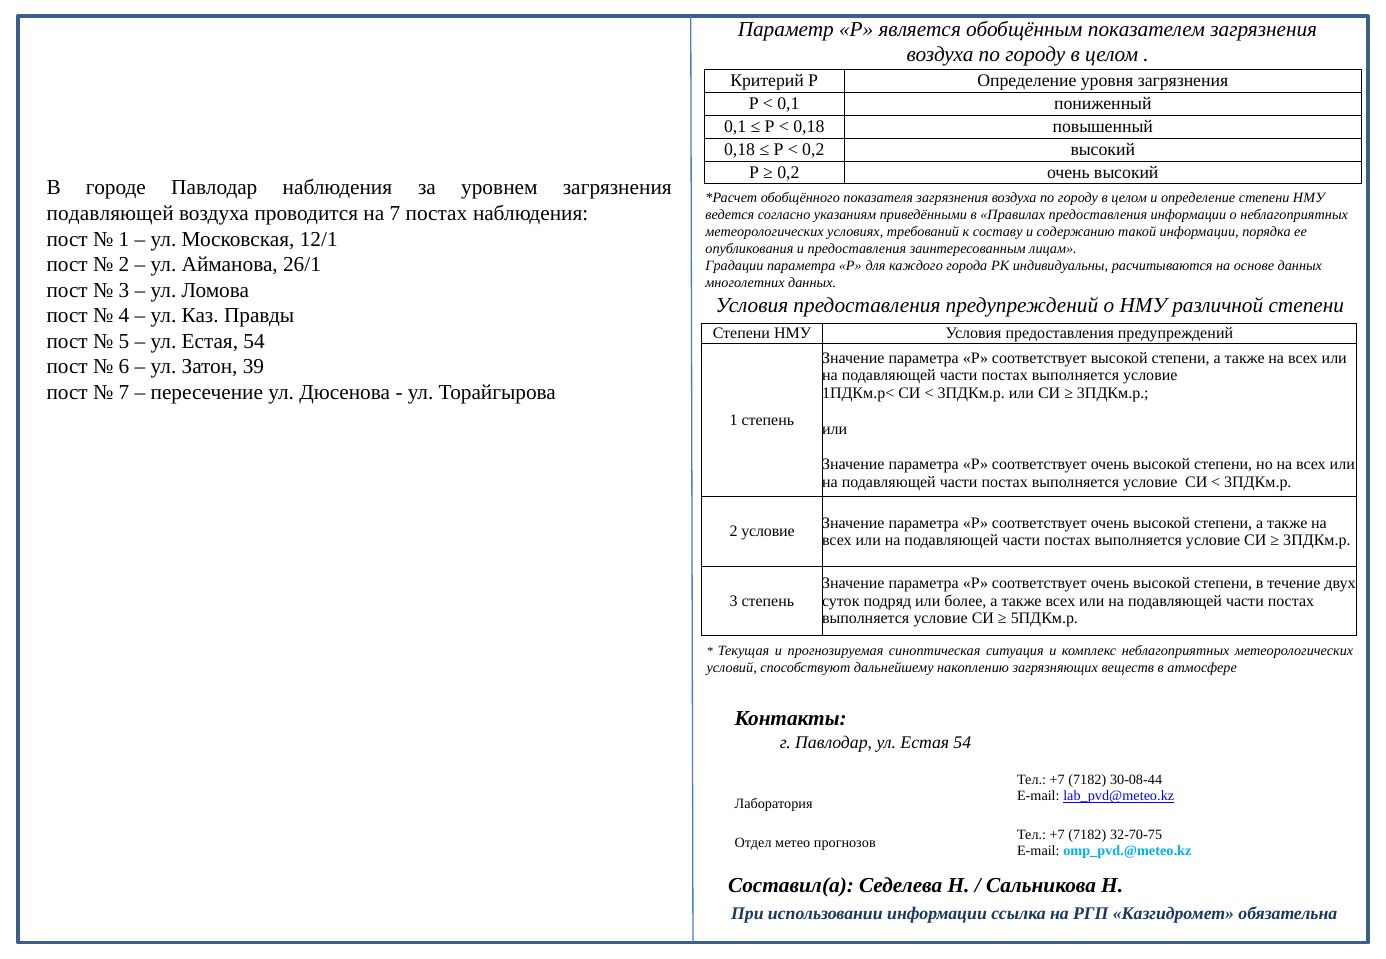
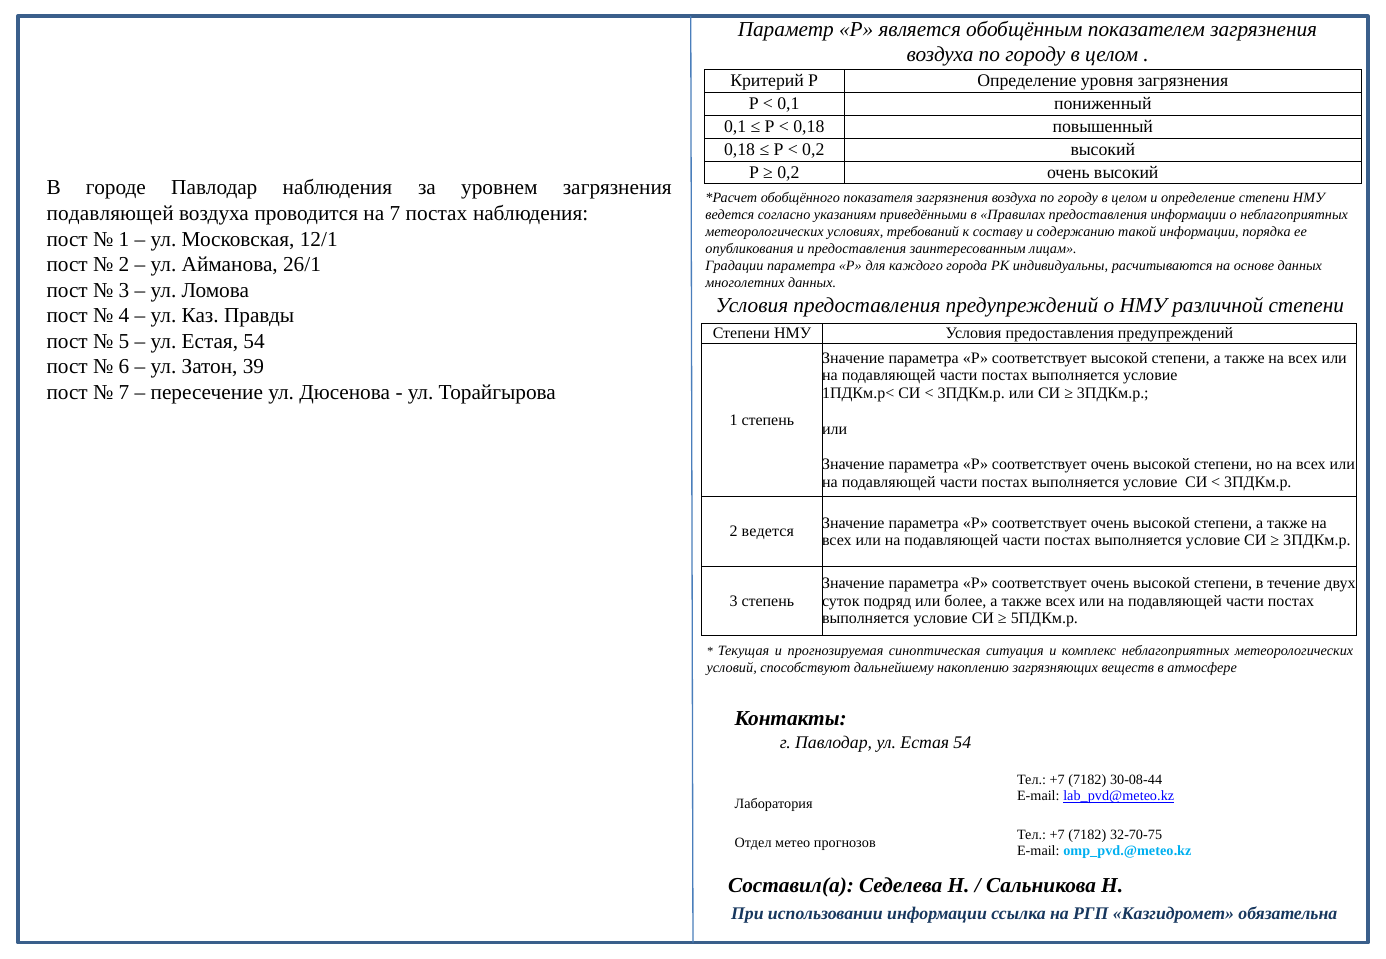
2 условие: условие -> ведется
